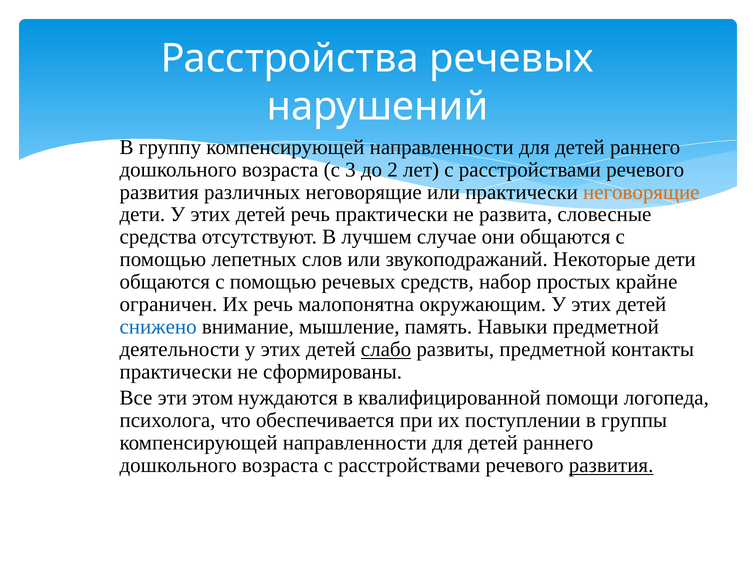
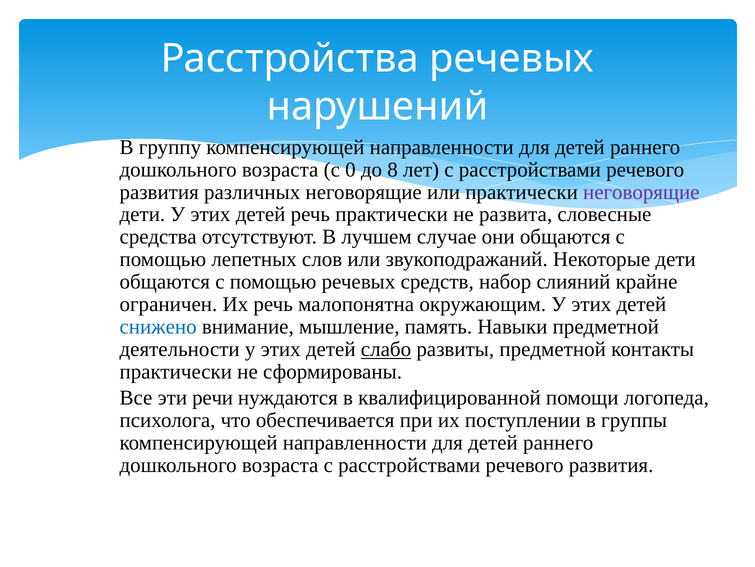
3: 3 -> 0
2: 2 -> 8
неговорящие at (641, 192) colour: orange -> purple
простых: простых -> слияний
этом: этом -> речи
развития at (611, 465) underline: present -> none
